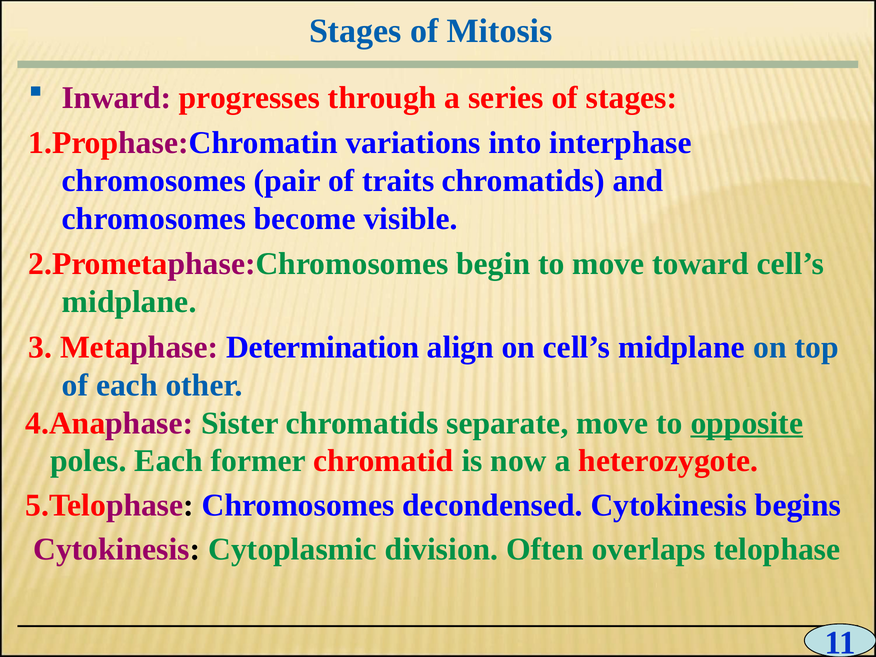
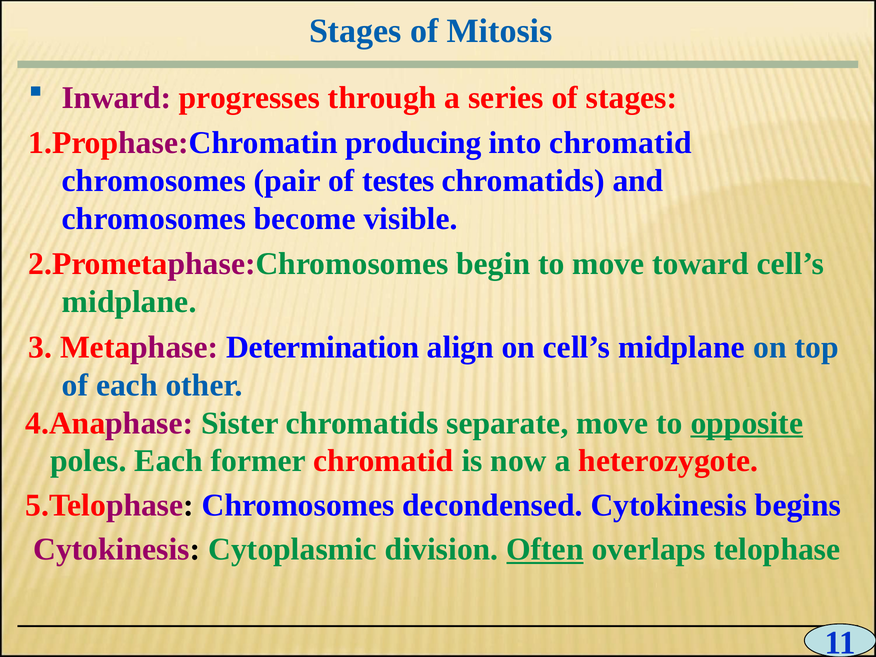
variations: variations -> producing
into interphase: interphase -> chromatid
traits: traits -> testes
Often underline: none -> present
